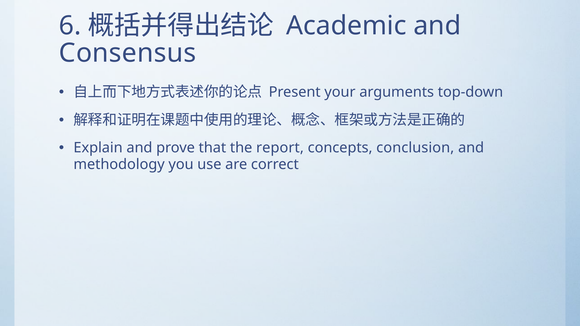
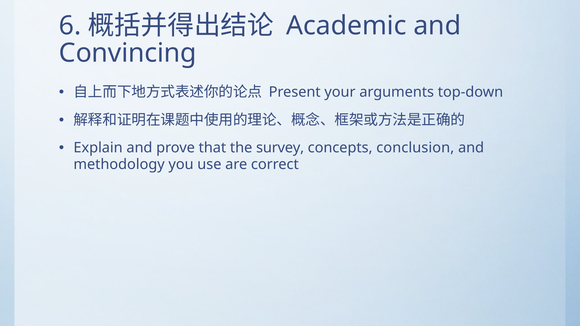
Consensus: Consensus -> Convincing
report: report -> survey
